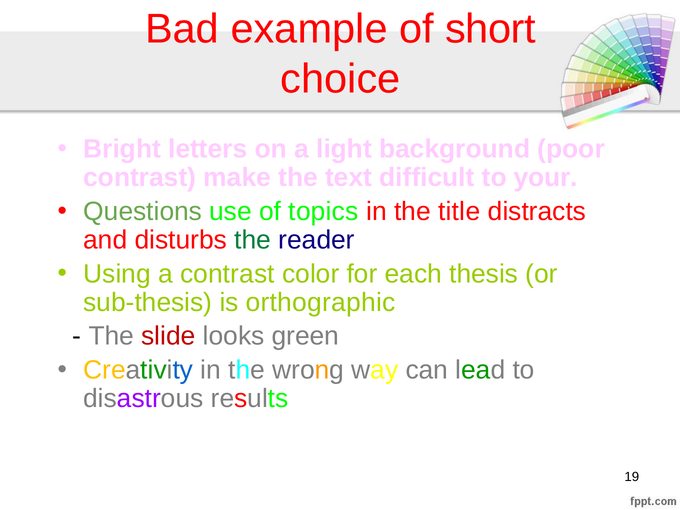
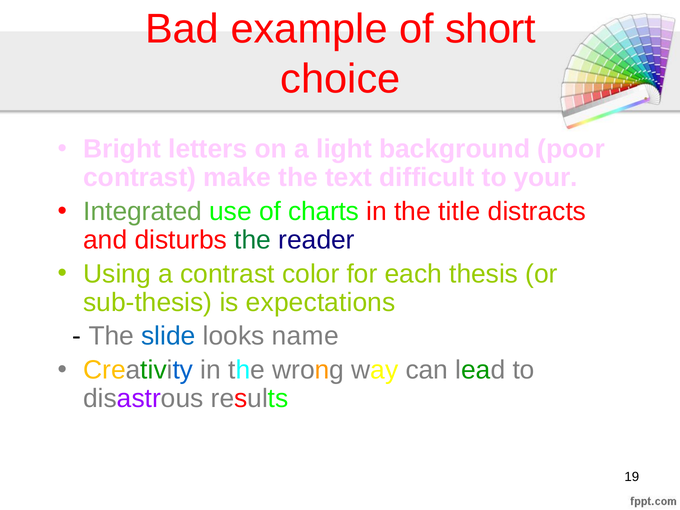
Questions: Questions -> Integrated
topics: topics -> charts
orthographic: orthographic -> expectations
slide colour: red -> blue
green: green -> name
